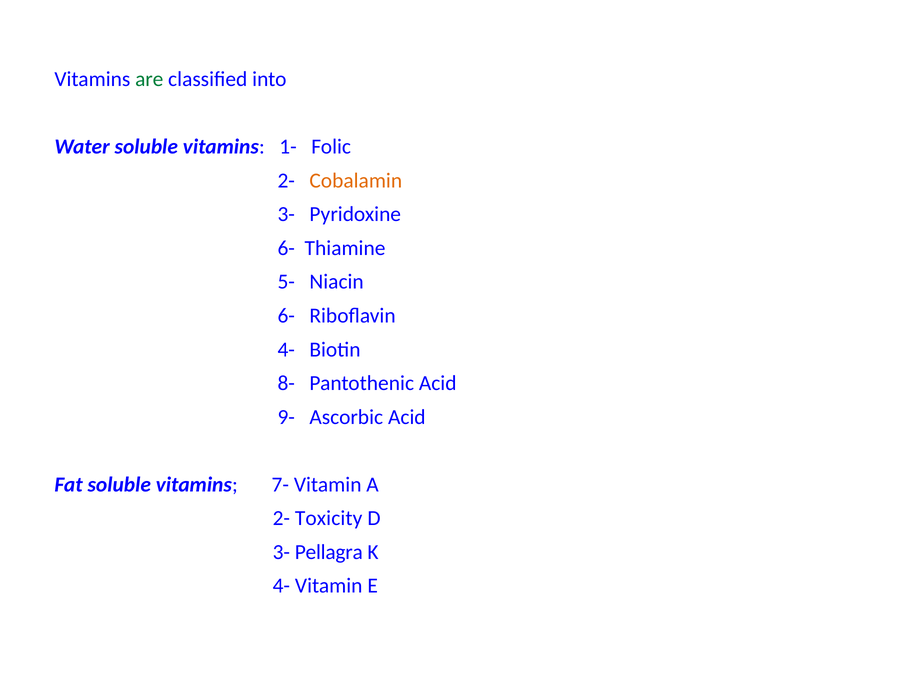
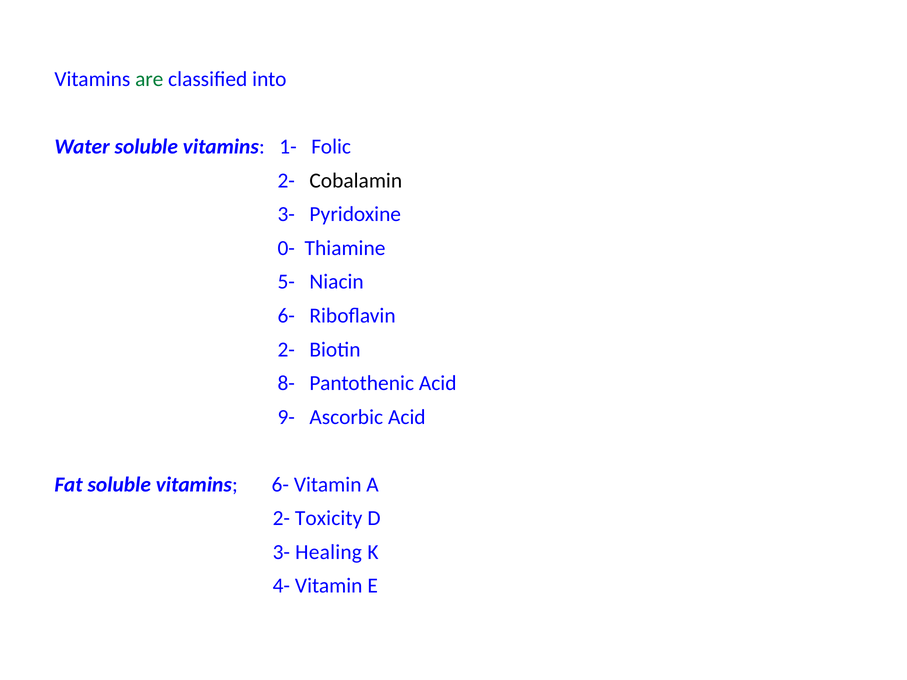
Cobalamin colour: orange -> black
6- at (286, 248): 6- -> 0-
4- at (286, 350): 4- -> 2-
vitamins 7-: 7- -> 6-
Pellagra: Pellagra -> Healing
